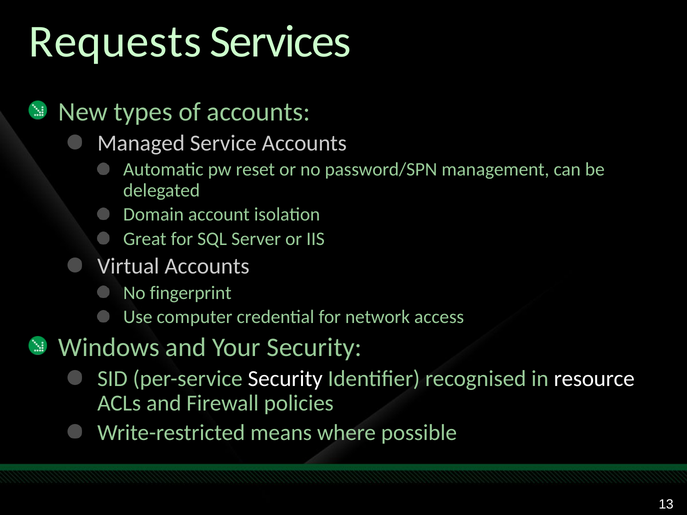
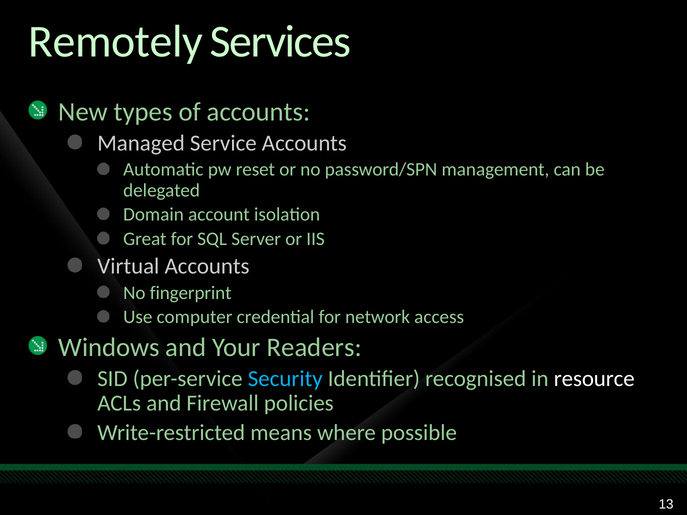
Requests: Requests -> Remotely
Your Security: Security -> Readers
Security at (285, 379) colour: white -> light blue
